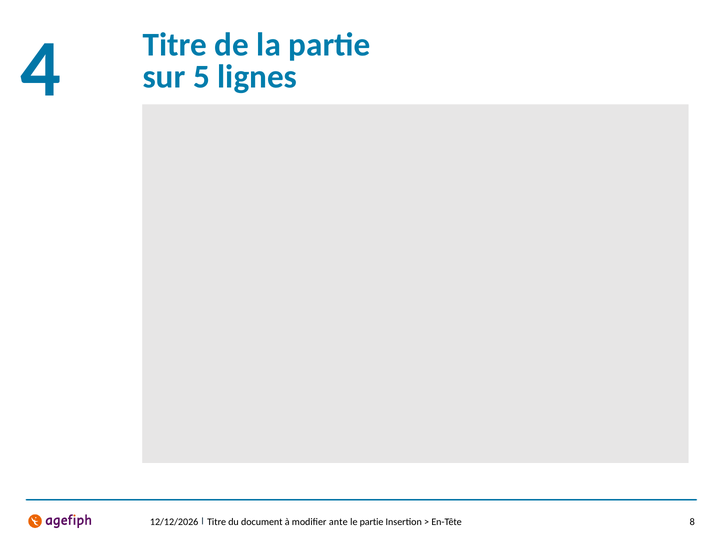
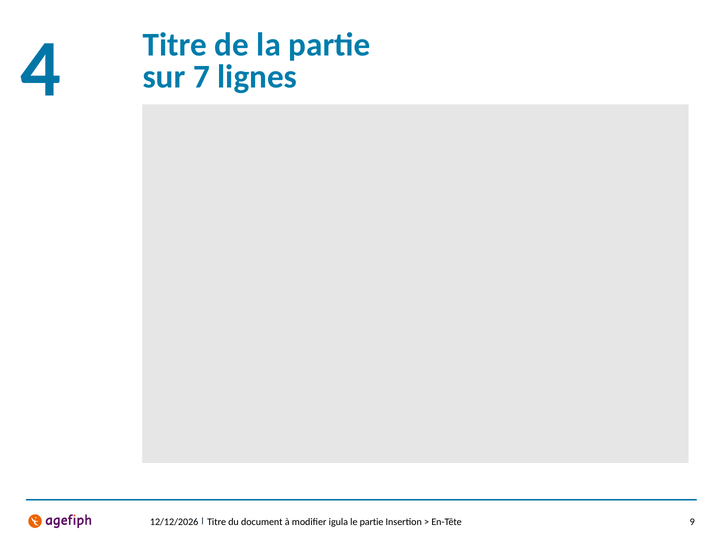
5: 5 -> 7
ante: ante -> igula
8: 8 -> 9
